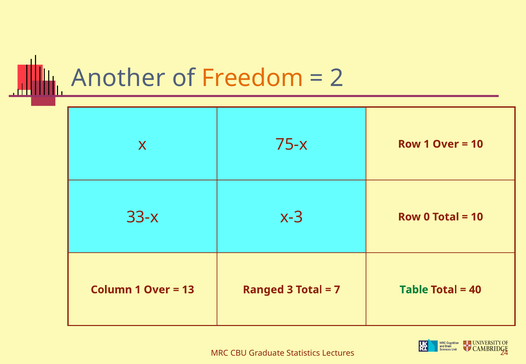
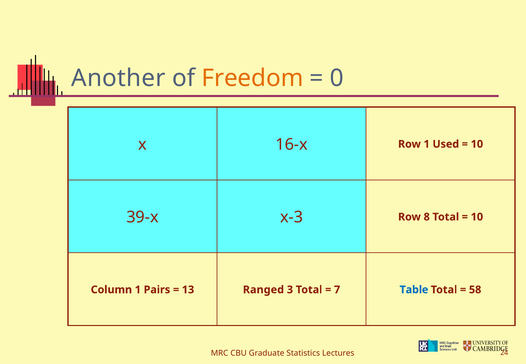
2: 2 -> 0
75-x: 75-x -> 16-x
Row 1 Over: Over -> Used
33-x: 33-x -> 39-x
0: 0 -> 8
Column 1 Over: Over -> Pairs
Table colour: green -> blue
40: 40 -> 58
